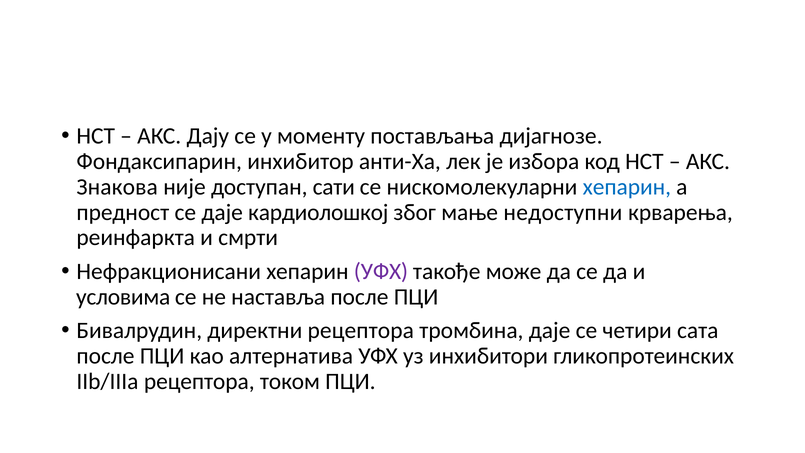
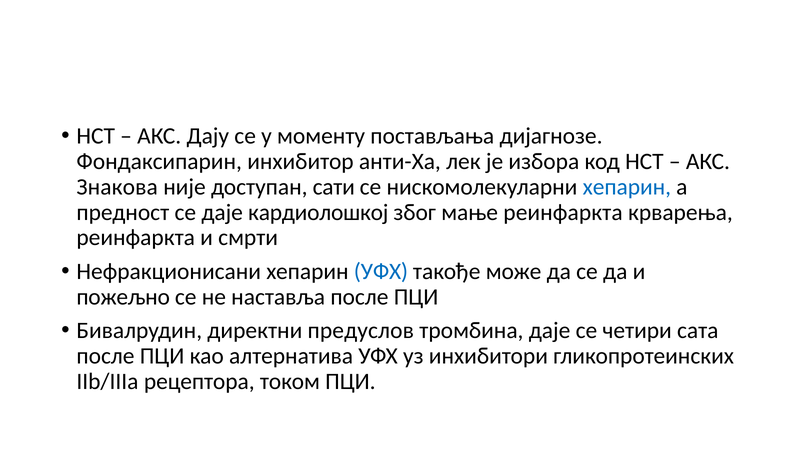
мање недоступни: недоступни -> реинфаркта
УФХ at (381, 271) colour: purple -> blue
условима: условима -> пожељно
директни рецептора: рецептора -> предуслов
